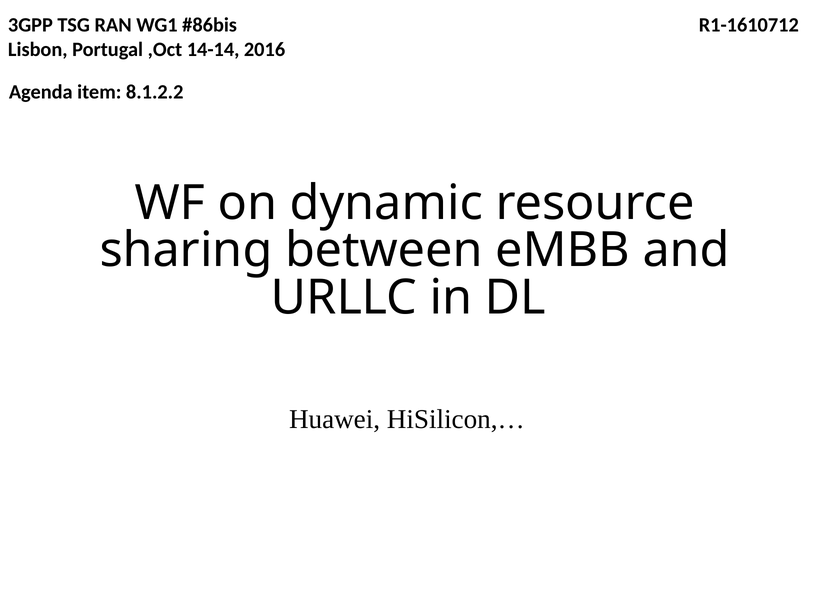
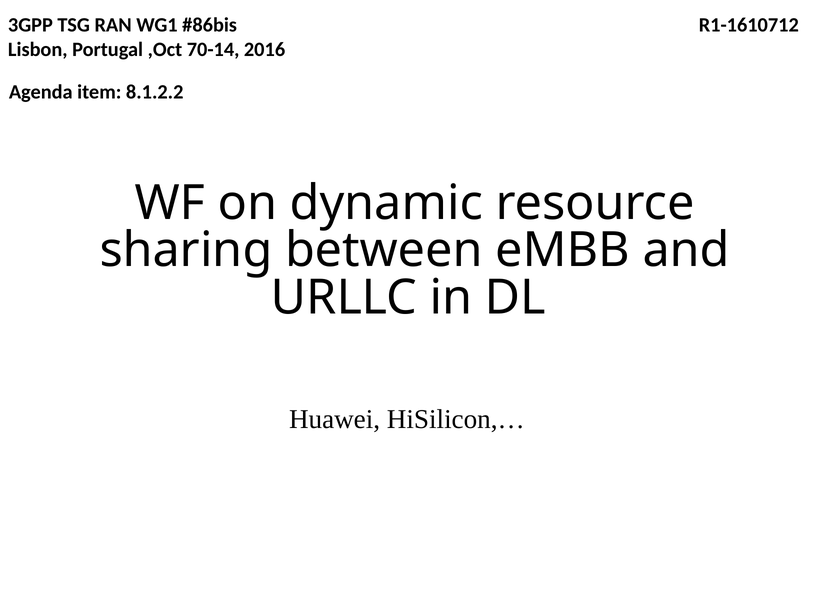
14-14: 14-14 -> 70-14
